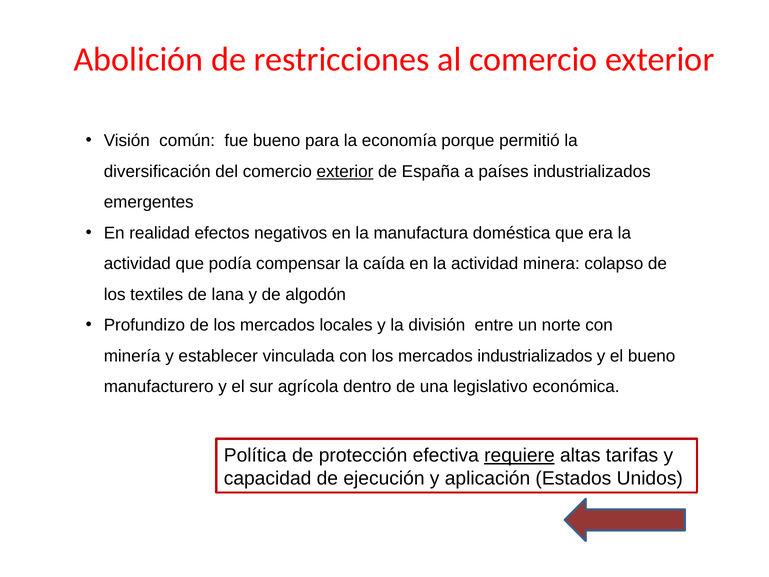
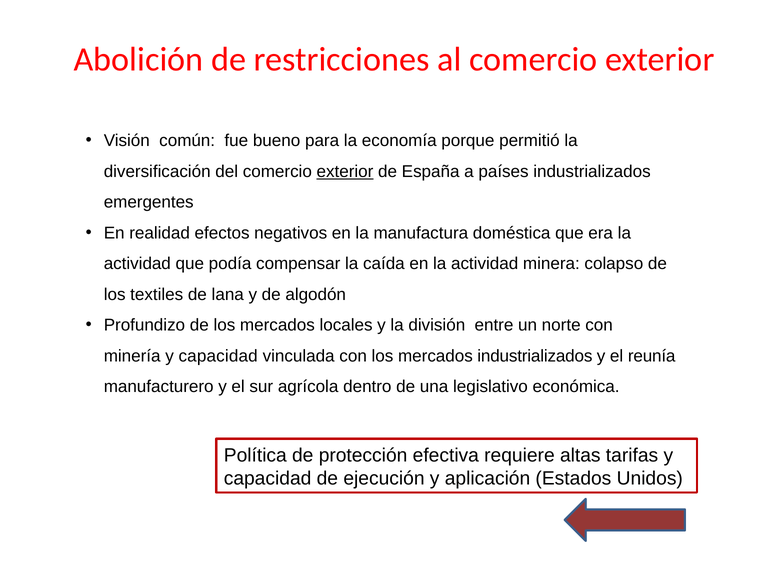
minería y establecer: establecer -> capacidad
el bueno: bueno -> reunía
requiere underline: present -> none
